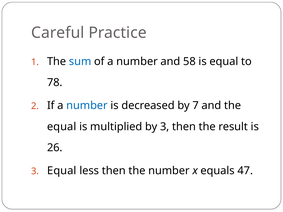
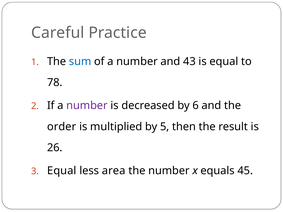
58: 58 -> 43
number at (87, 106) colour: blue -> purple
7: 7 -> 6
equal at (62, 127): equal -> order
by 3: 3 -> 5
less then: then -> area
47: 47 -> 45
